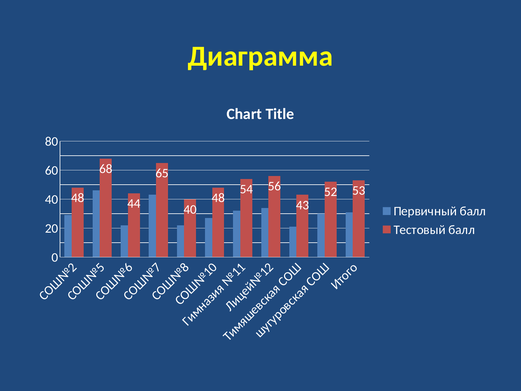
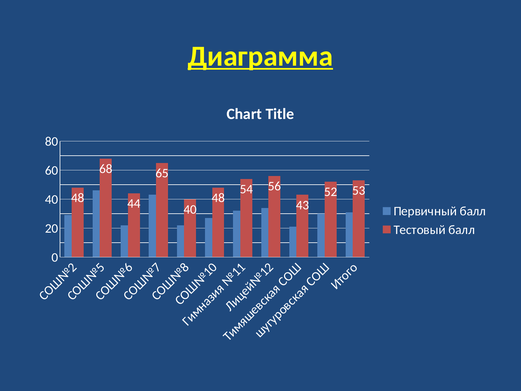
Диаграмма underline: none -> present
